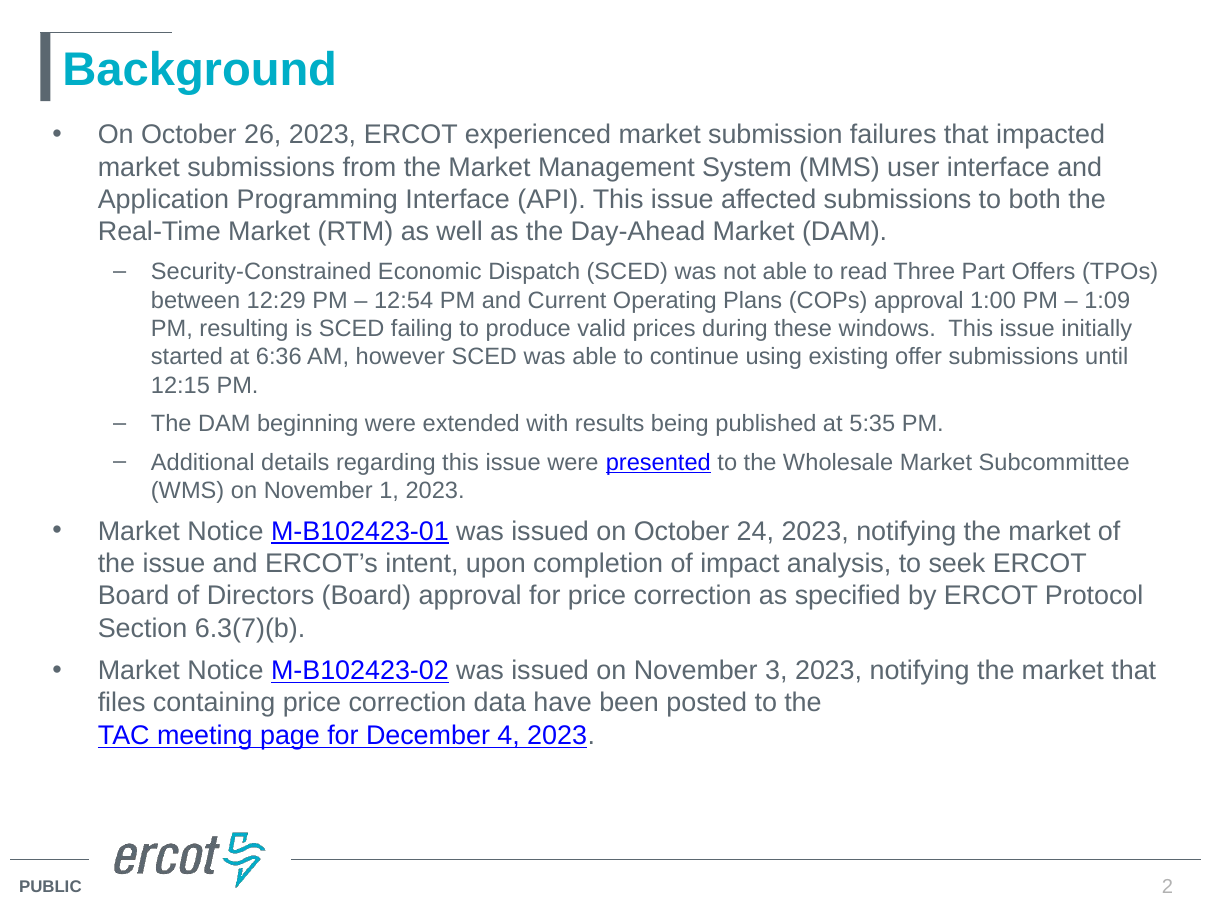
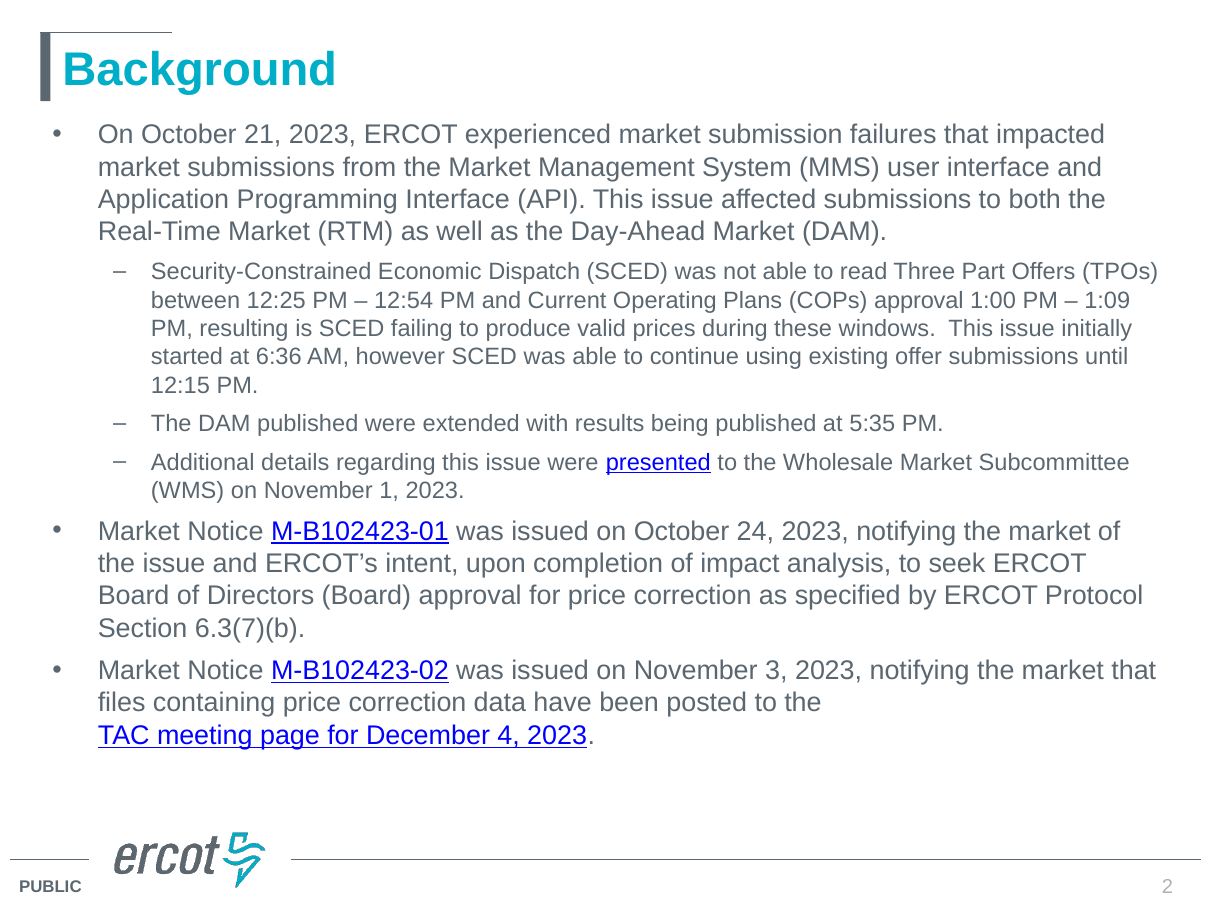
26: 26 -> 21
12:29: 12:29 -> 12:25
DAM beginning: beginning -> published
